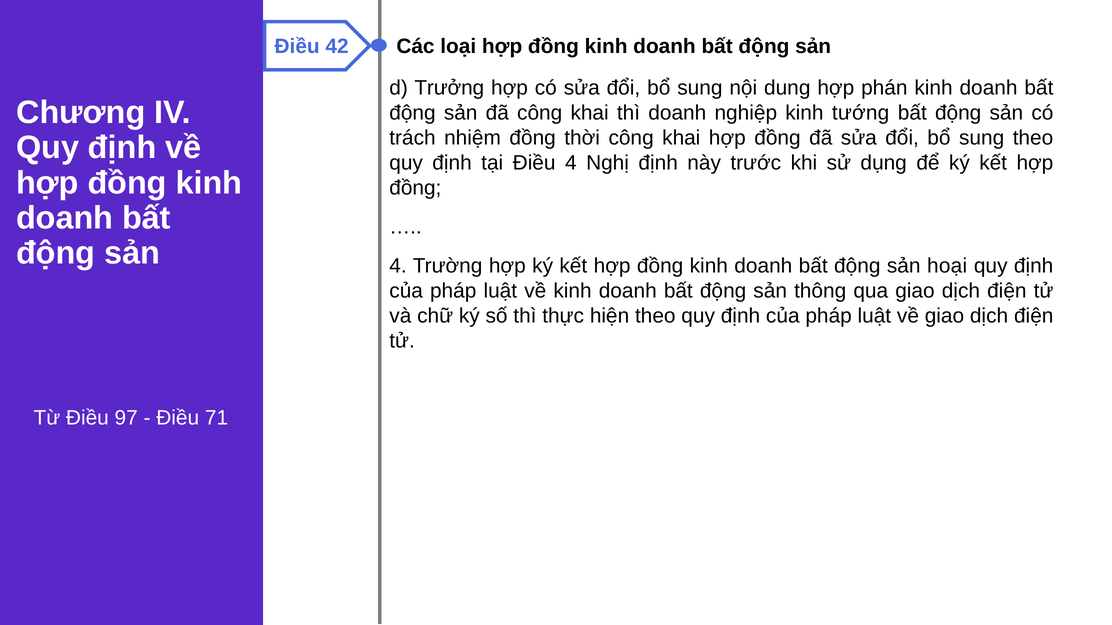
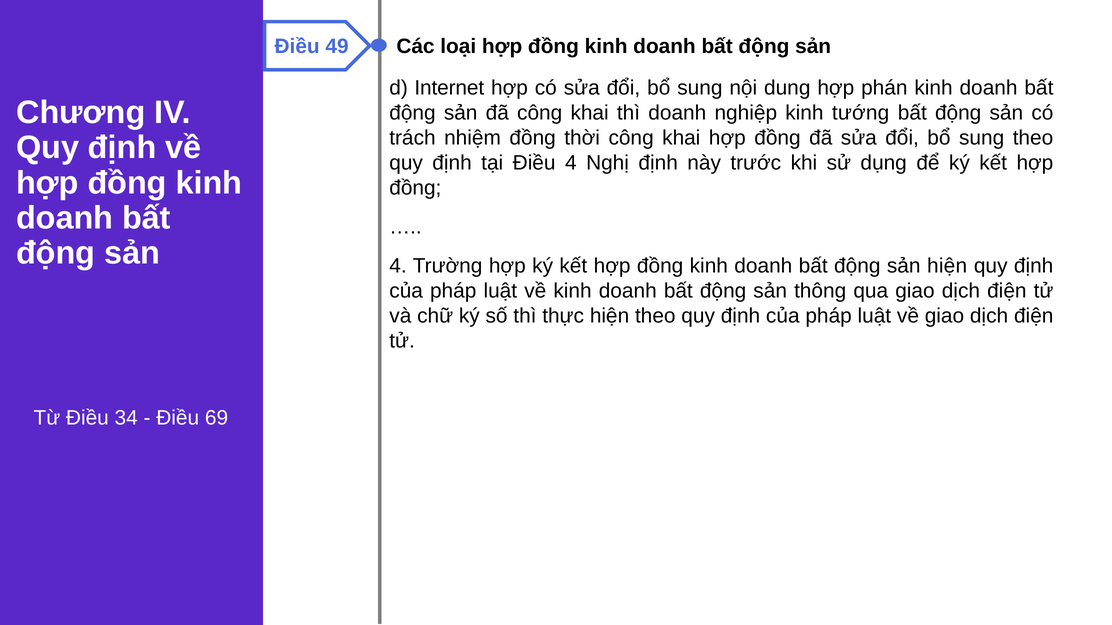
42: 42 -> 49
Trưởng: Trưởng -> Internet
sản hoại: hoại -> hiện
97: 97 -> 34
71: 71 -> 69
